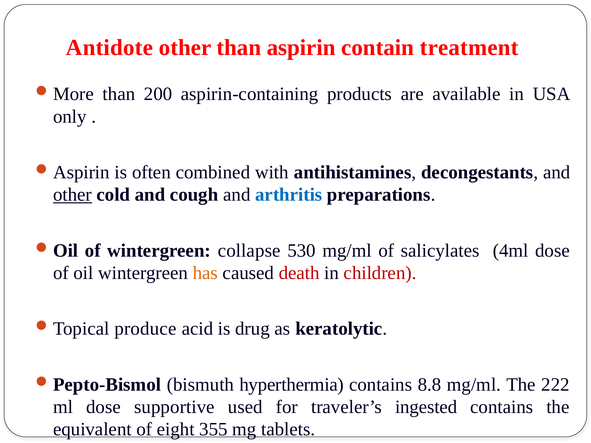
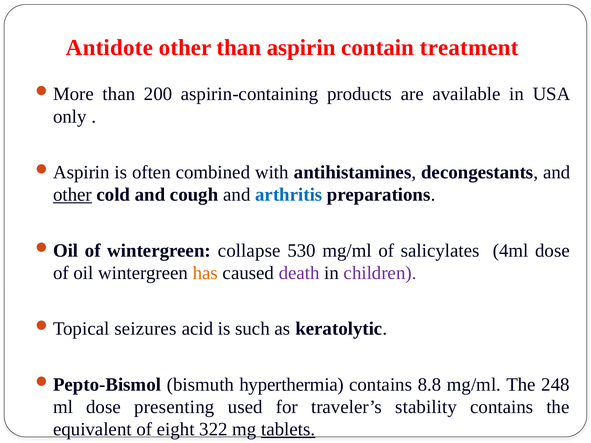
death colour: red -> purple
children colour: red -> purple
produce: produce -> seizures
drug: drug -> such
222: 222 -> 248
supportive: supportive -> presenting
ingested: ingested -> stability
355: 355 -> 322
tablets underline: none -> present
